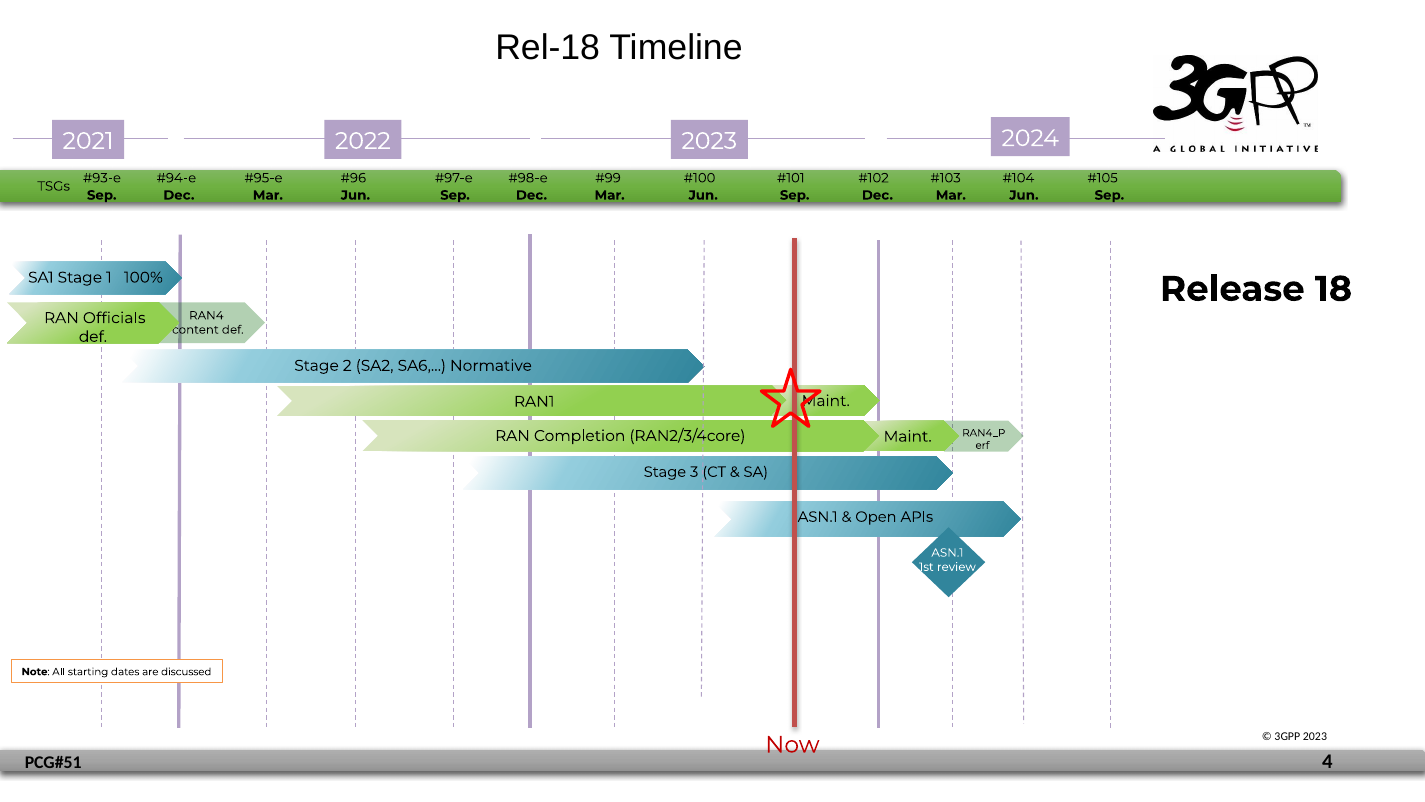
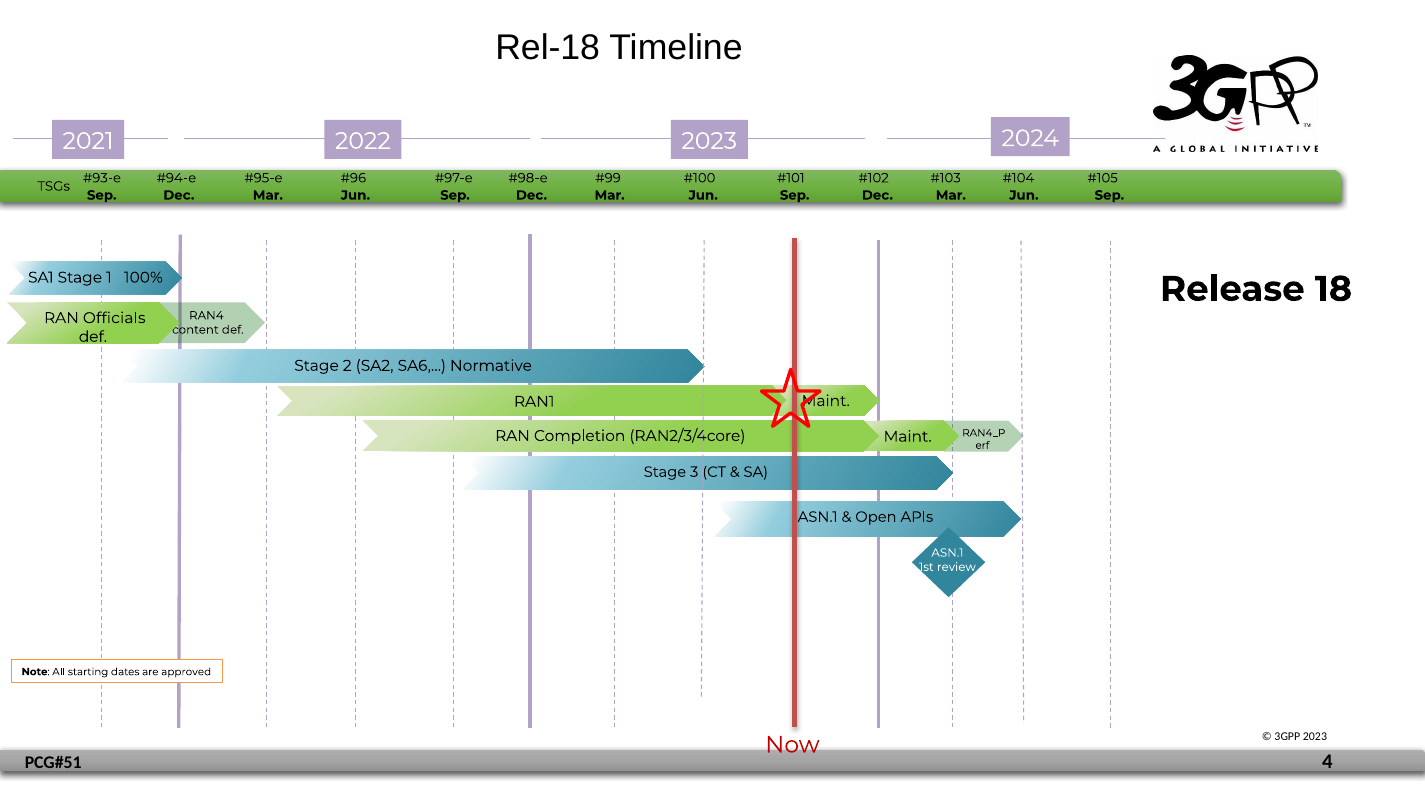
discussed: discussed -> approved
